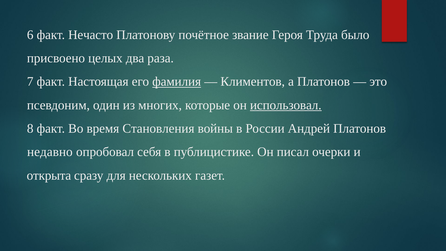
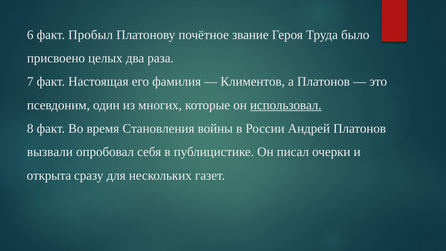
Нечасто: Нечасто -> Пробыл
фамилия underline: present -> none
недавно: недавно -> вызвали
